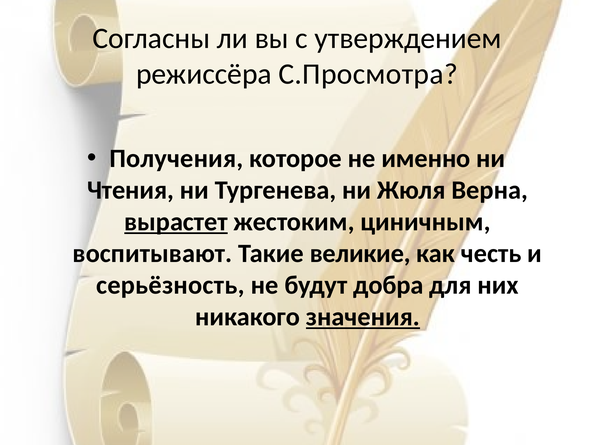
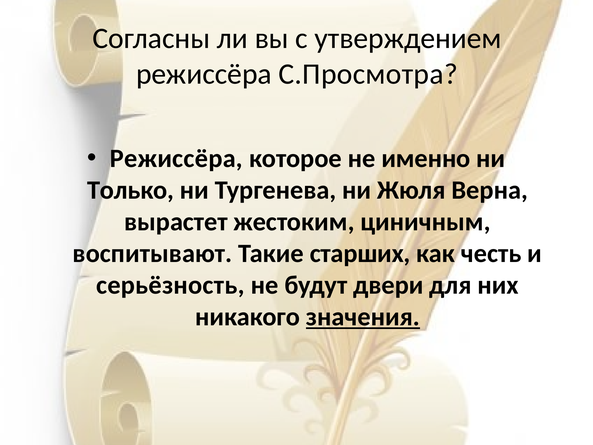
Получения at (176, 158): Получения -> Режиссёра
Чтения: Чтения -> Только
вырастет underline: present -> none
великие: великие -> старших
добра: добра -> двери
